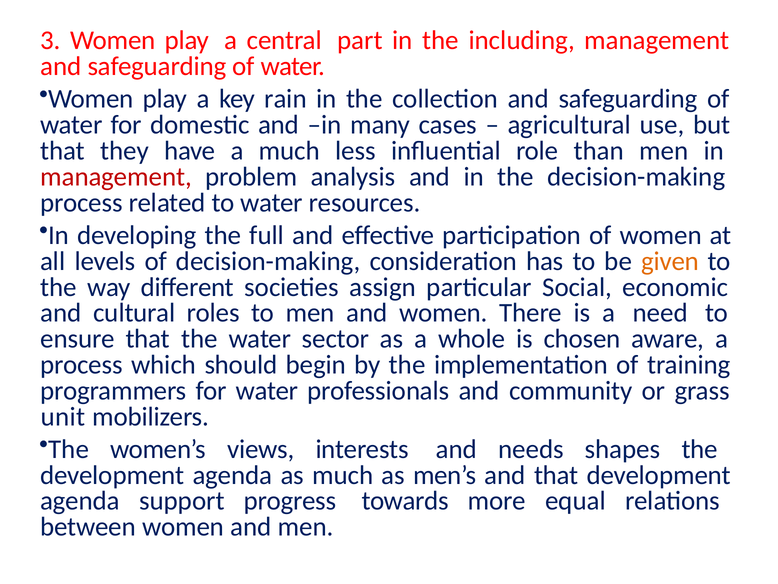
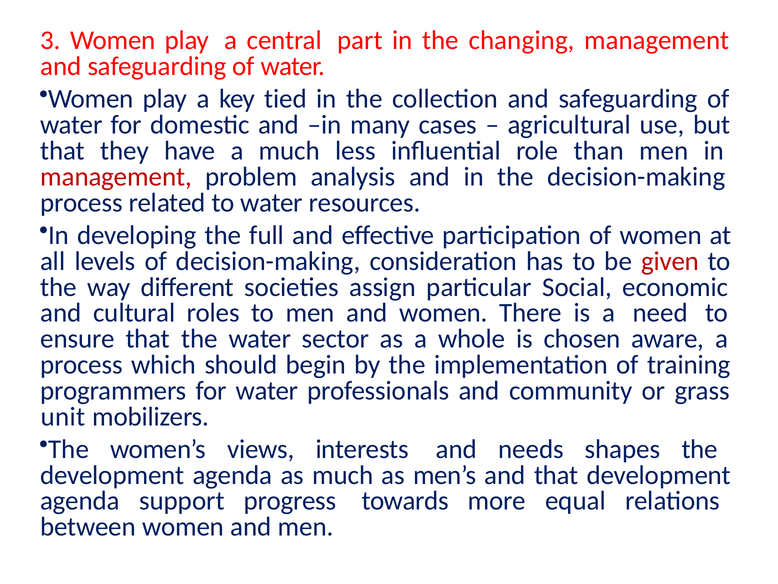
including: including -> changing
rain: rain -> tied
given colour: orange -> red
